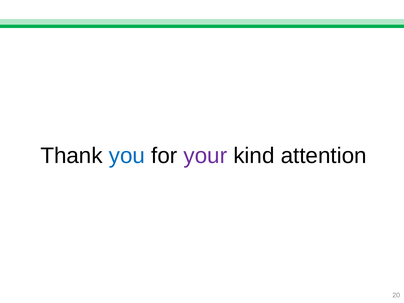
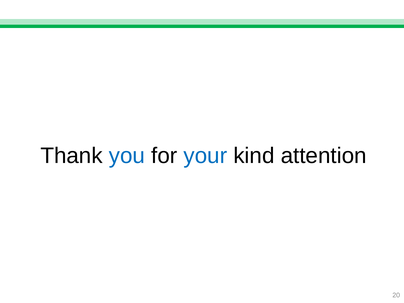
your colour: purple -> blue
